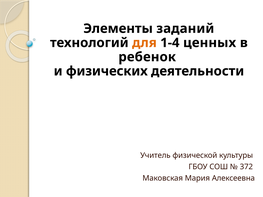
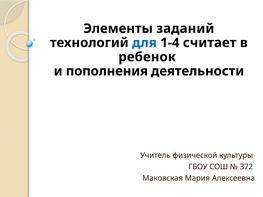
для colour: orange -> blue
ценных: ценных -> считает
физических: физических -> пополнения
